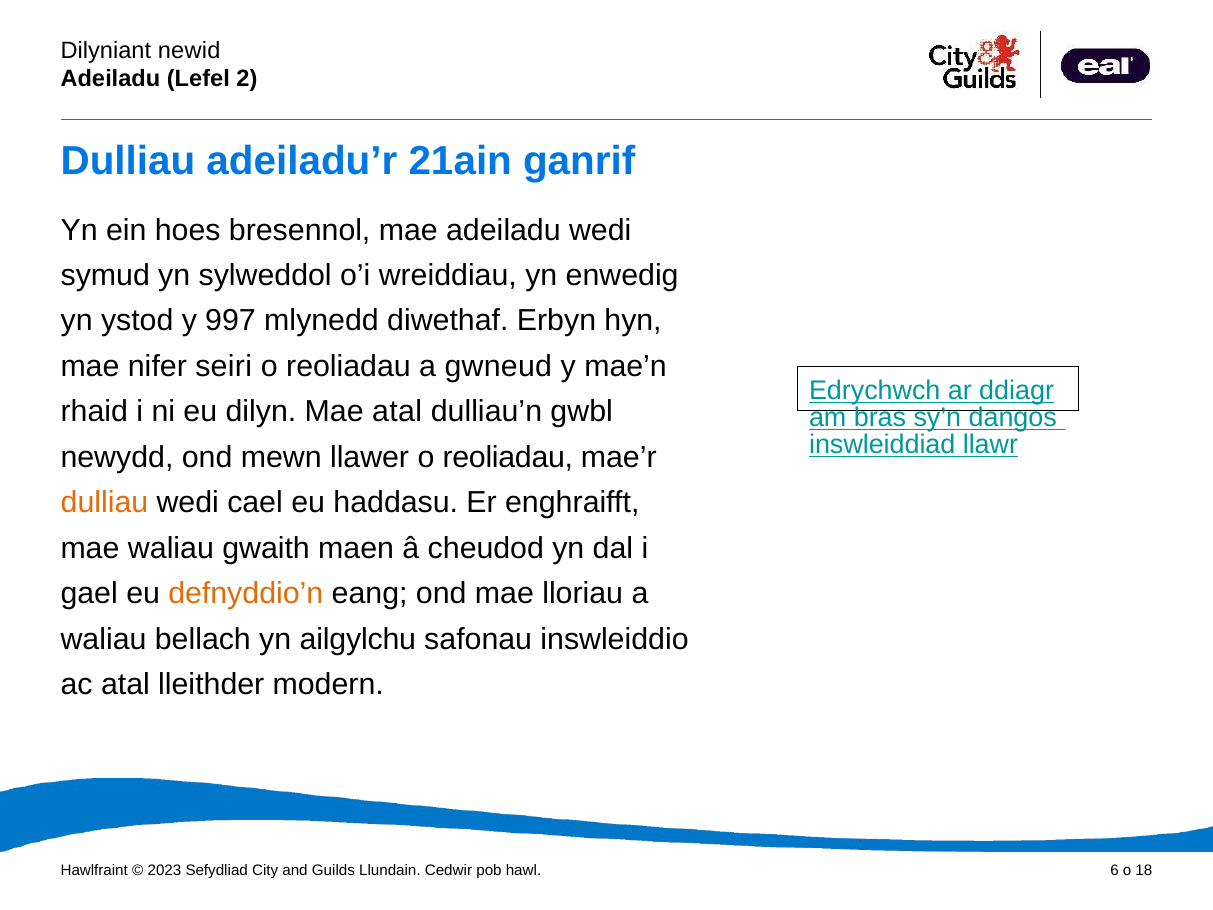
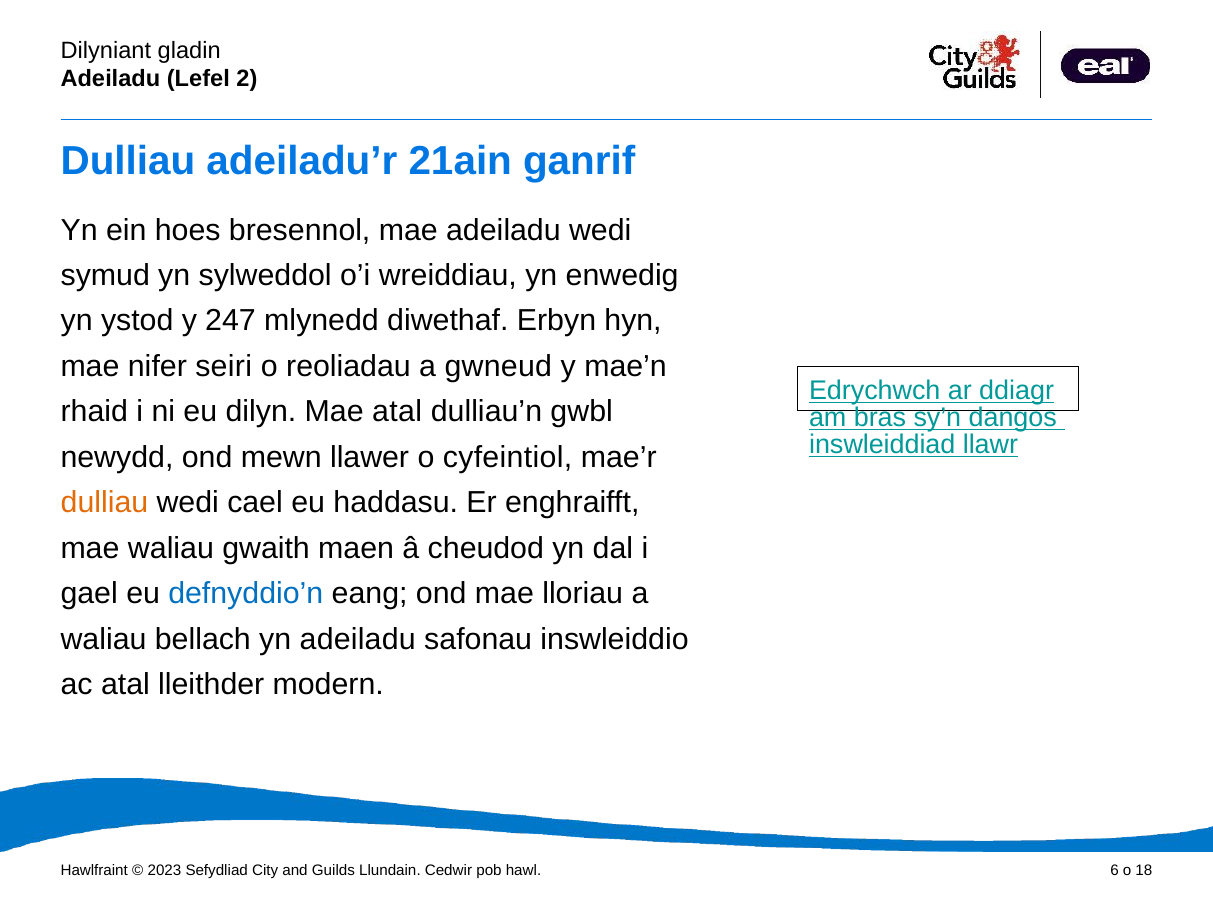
newid: newid -> gladin
997: 997 -> 247
llawer o reoliadau: reoliadau -> cyfeintiol
defnyddio’n colour: orange -> blue
yn ailgylchu: ailgylchu -> adeiladu
